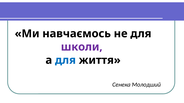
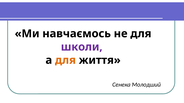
для at (65, 60) colour: blue -> orange
